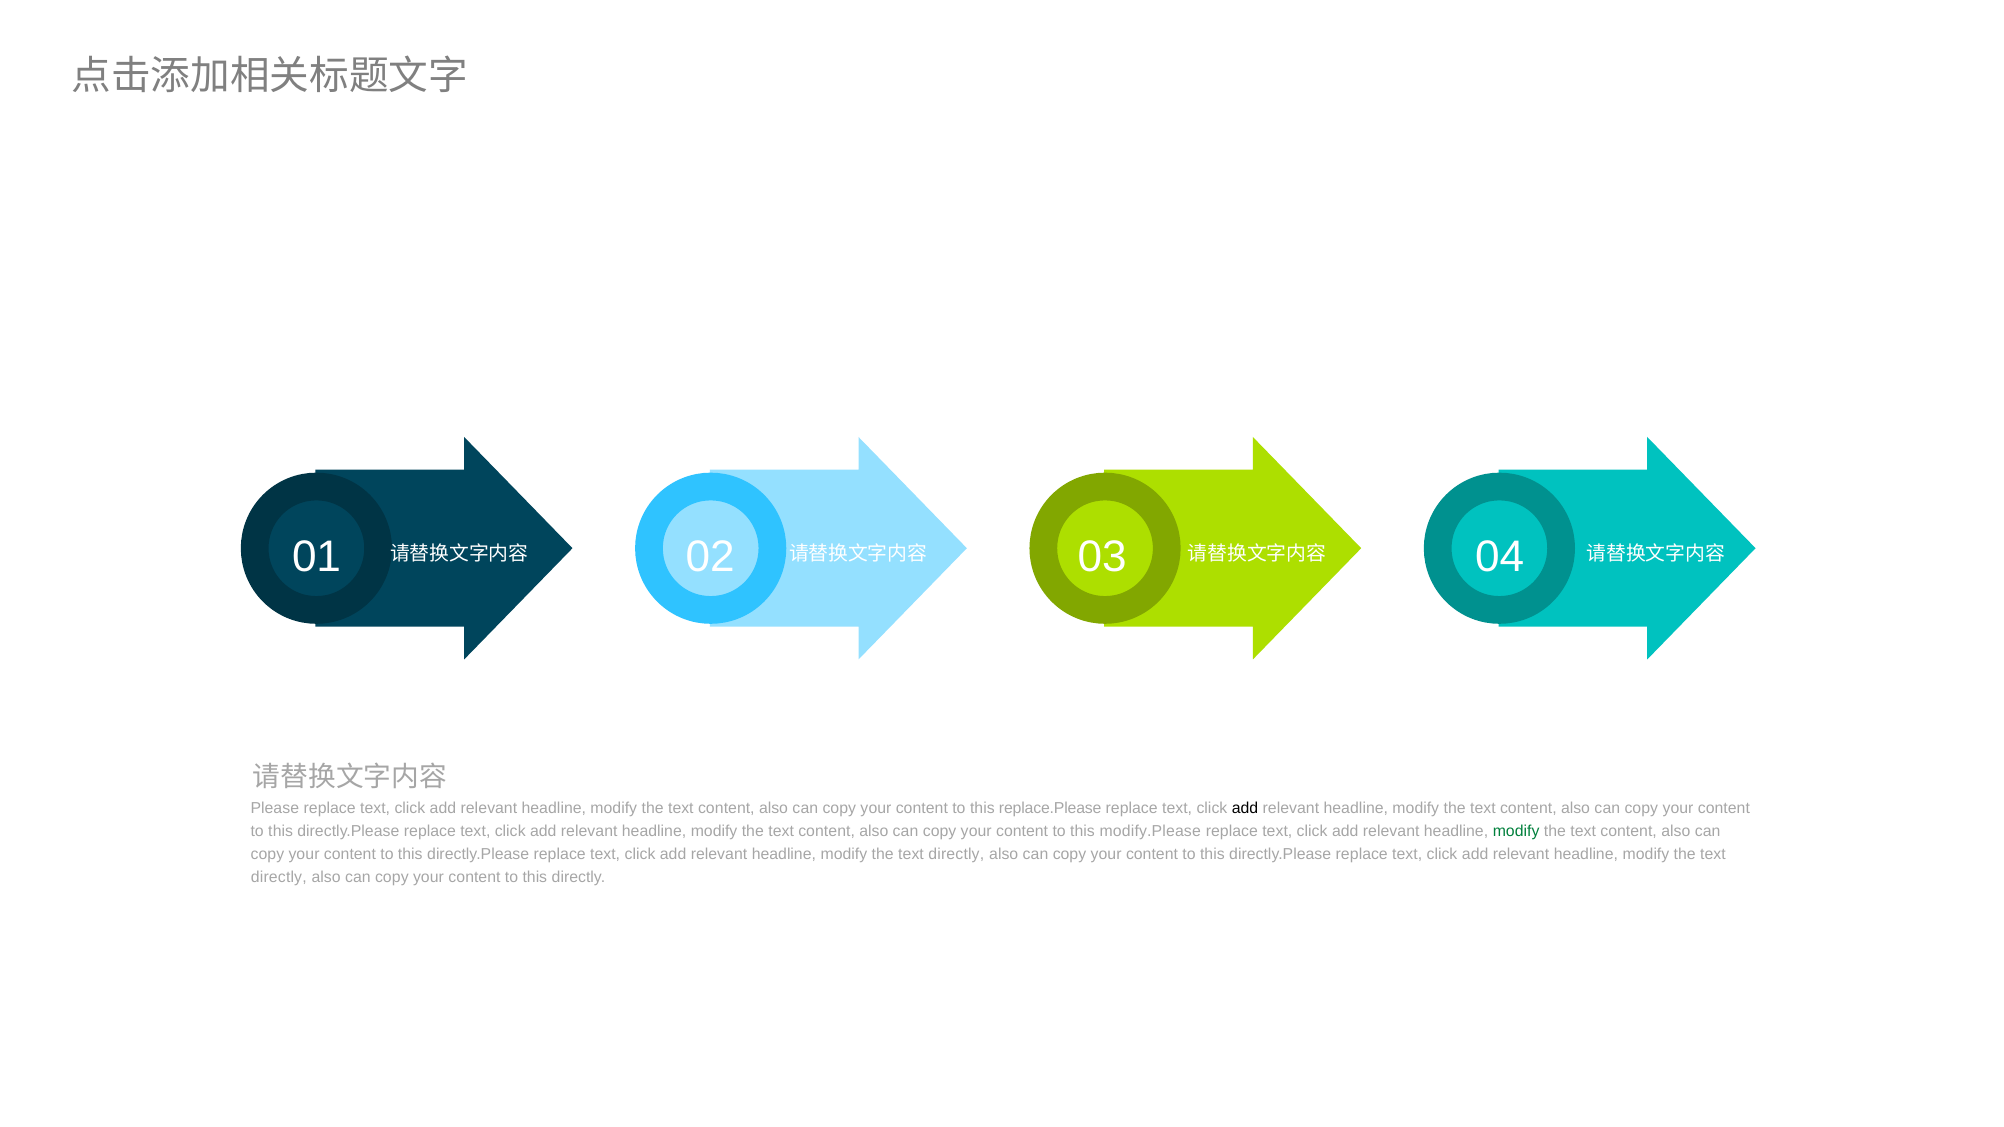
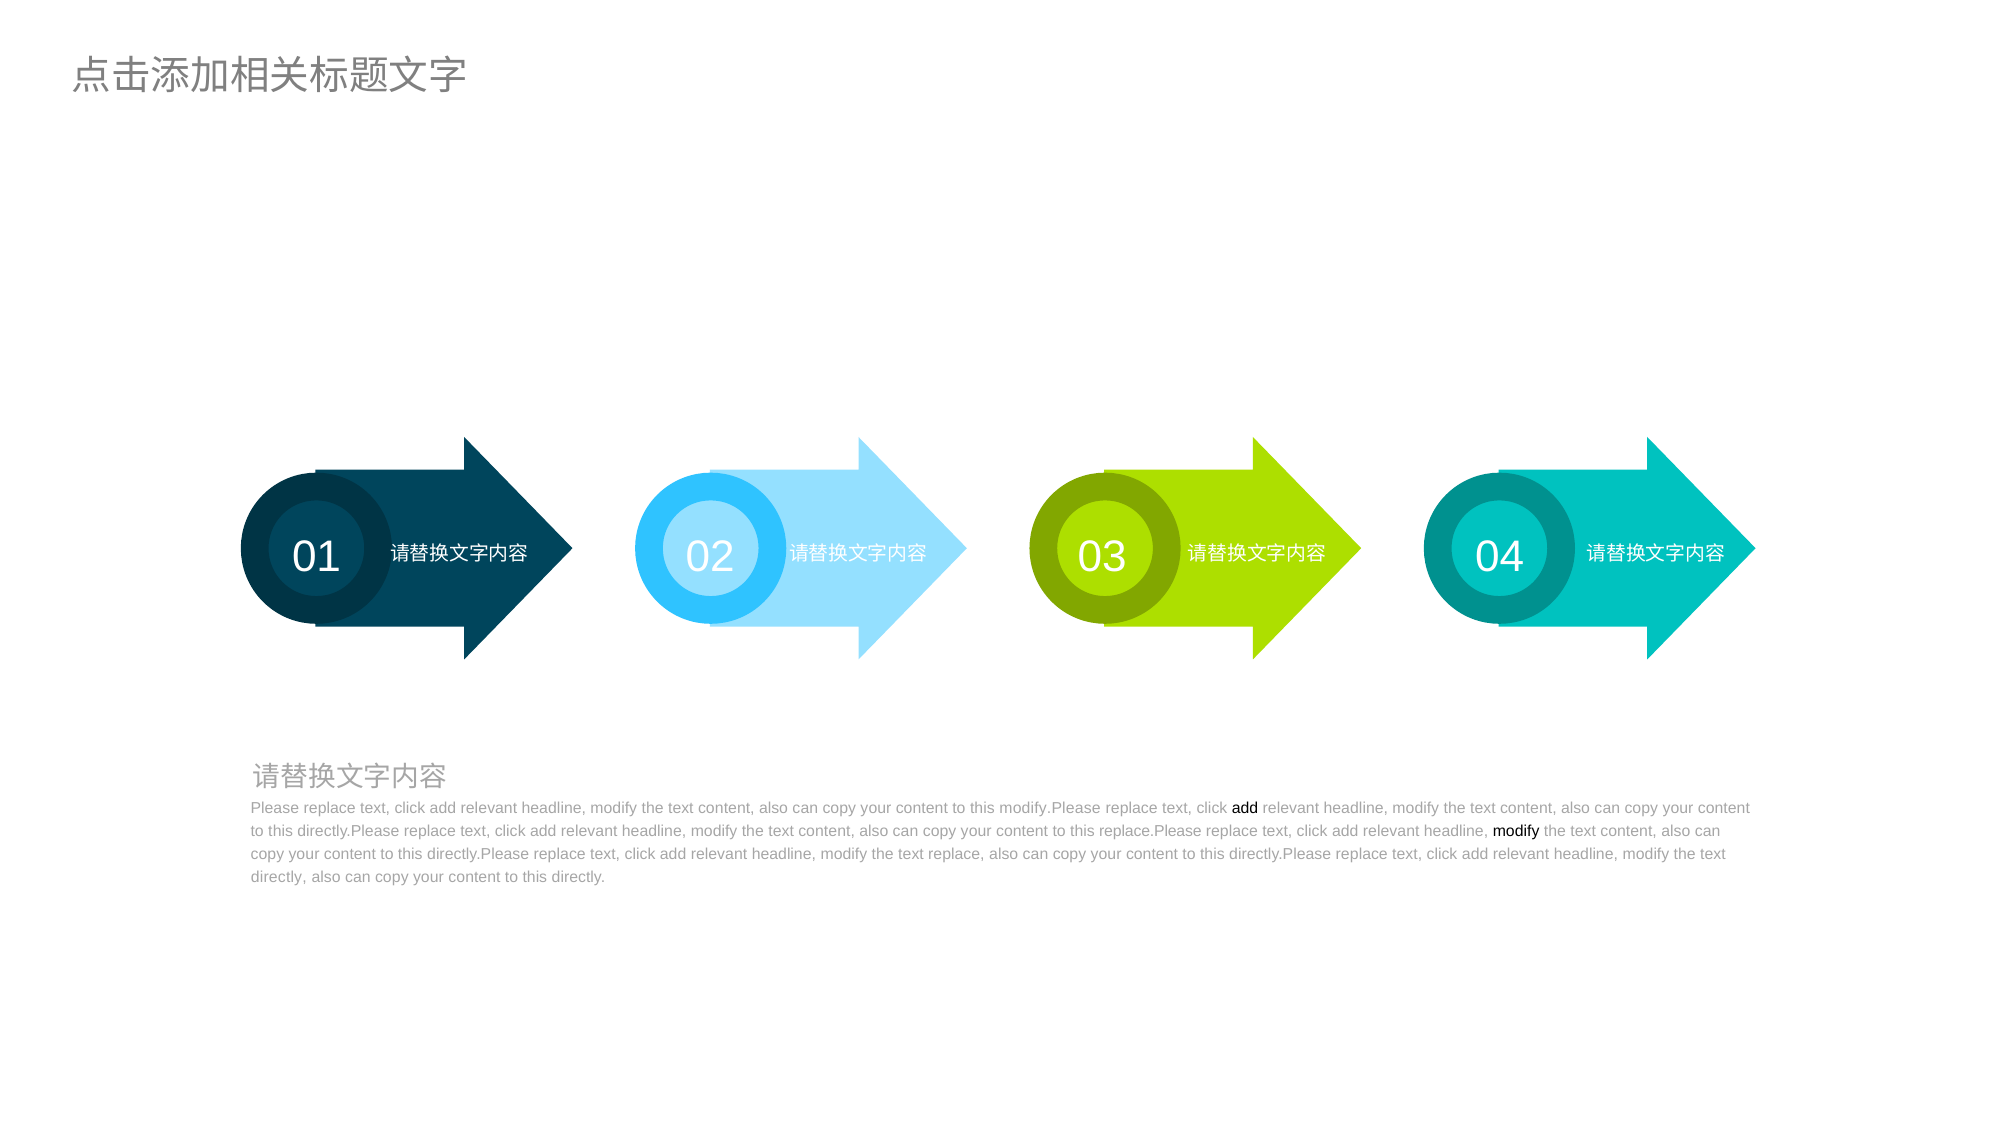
replace.Please: replace.Please -> modify.Please
modify.Please: modify.Please -> replace.Please
modify at (1516, 832) colour: green -> black
directly at (956, 854): directly -> replace
